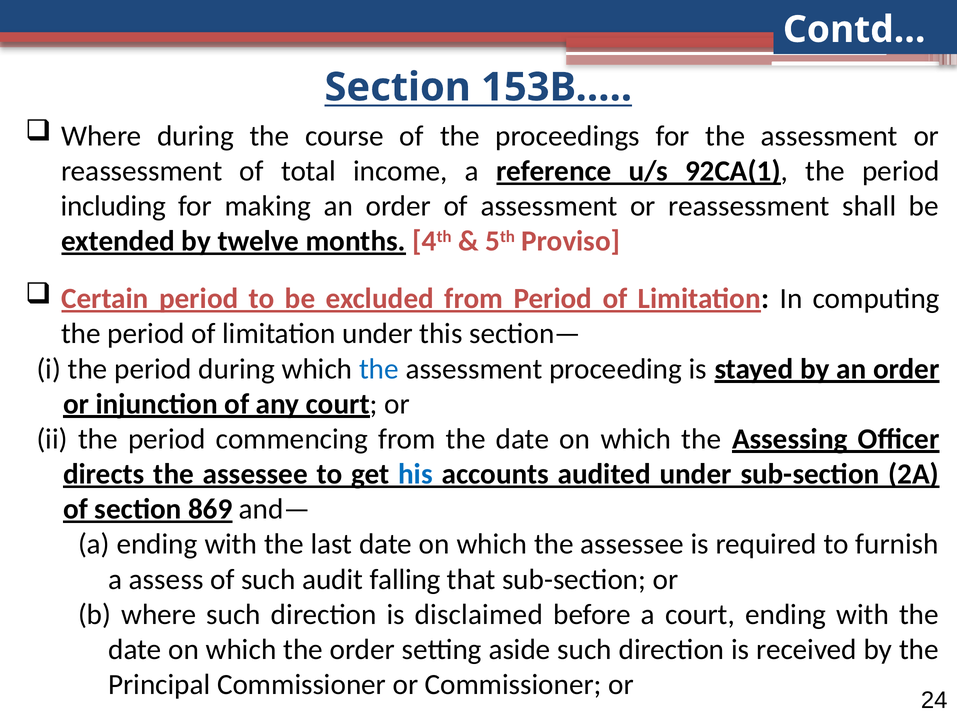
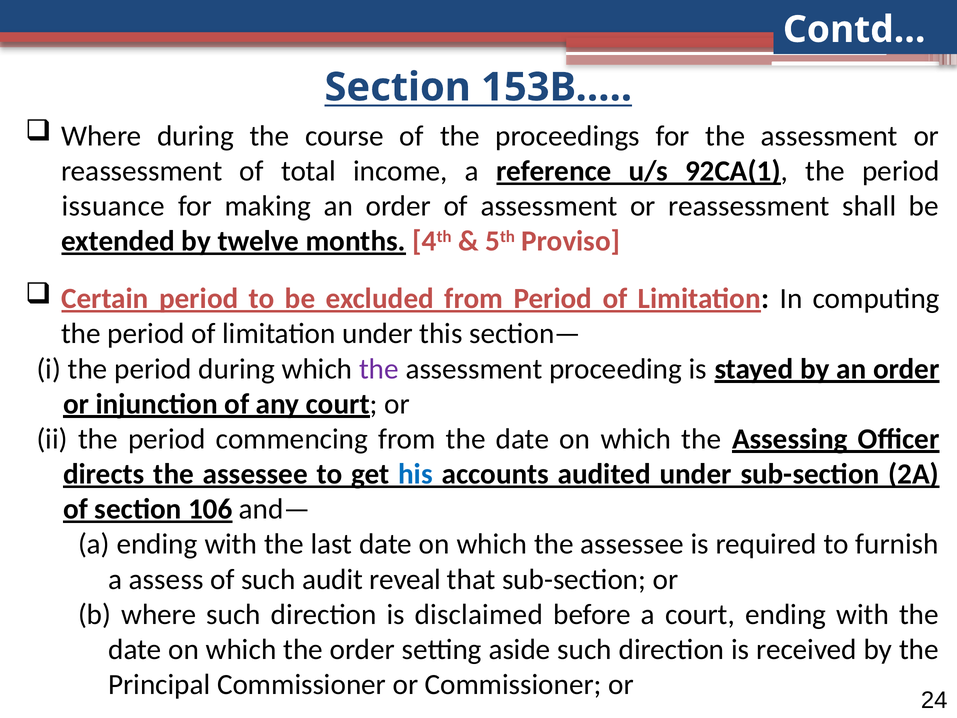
including: including -> issuance
the at (379, 369) colour: blue -> purple
869: 869 -> 106
falling: falling -> reveal
